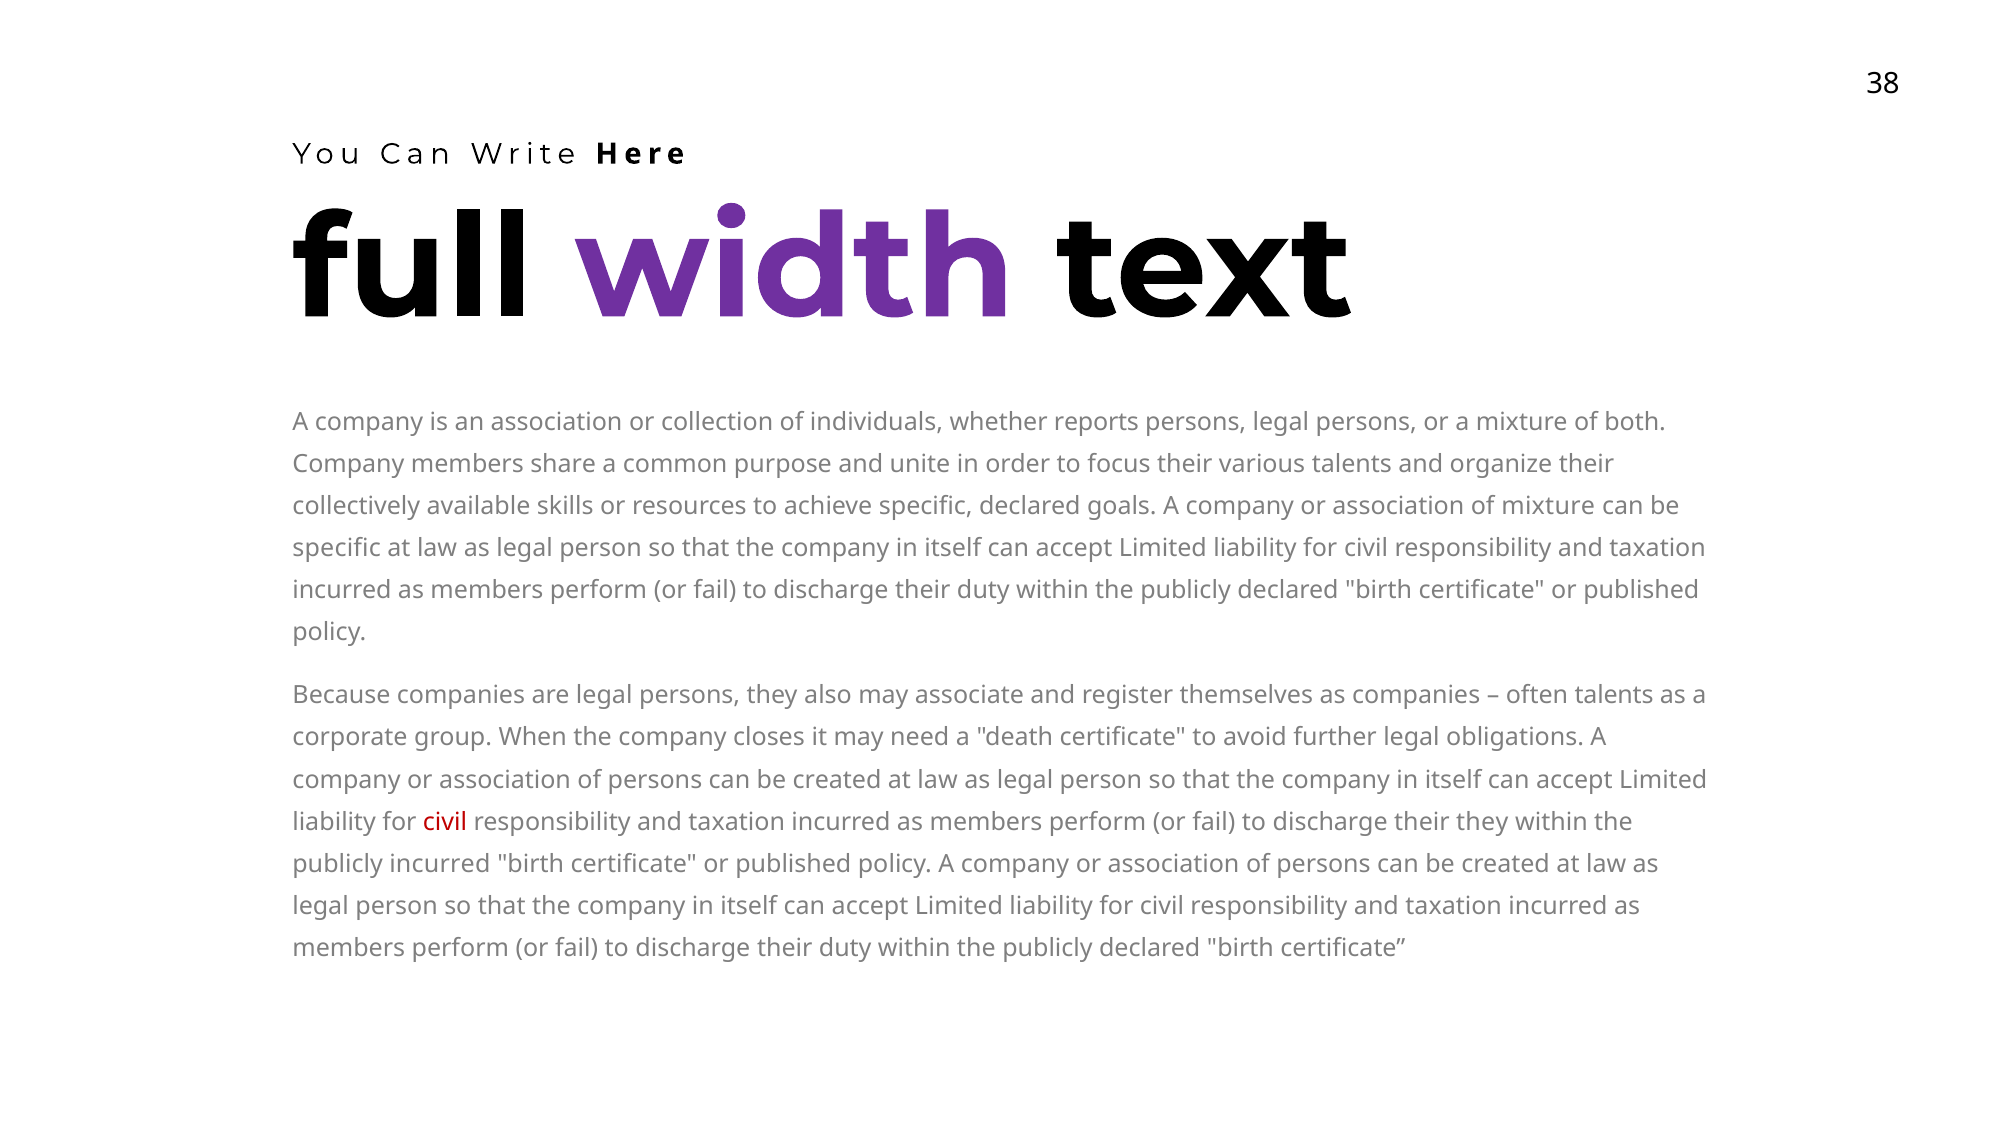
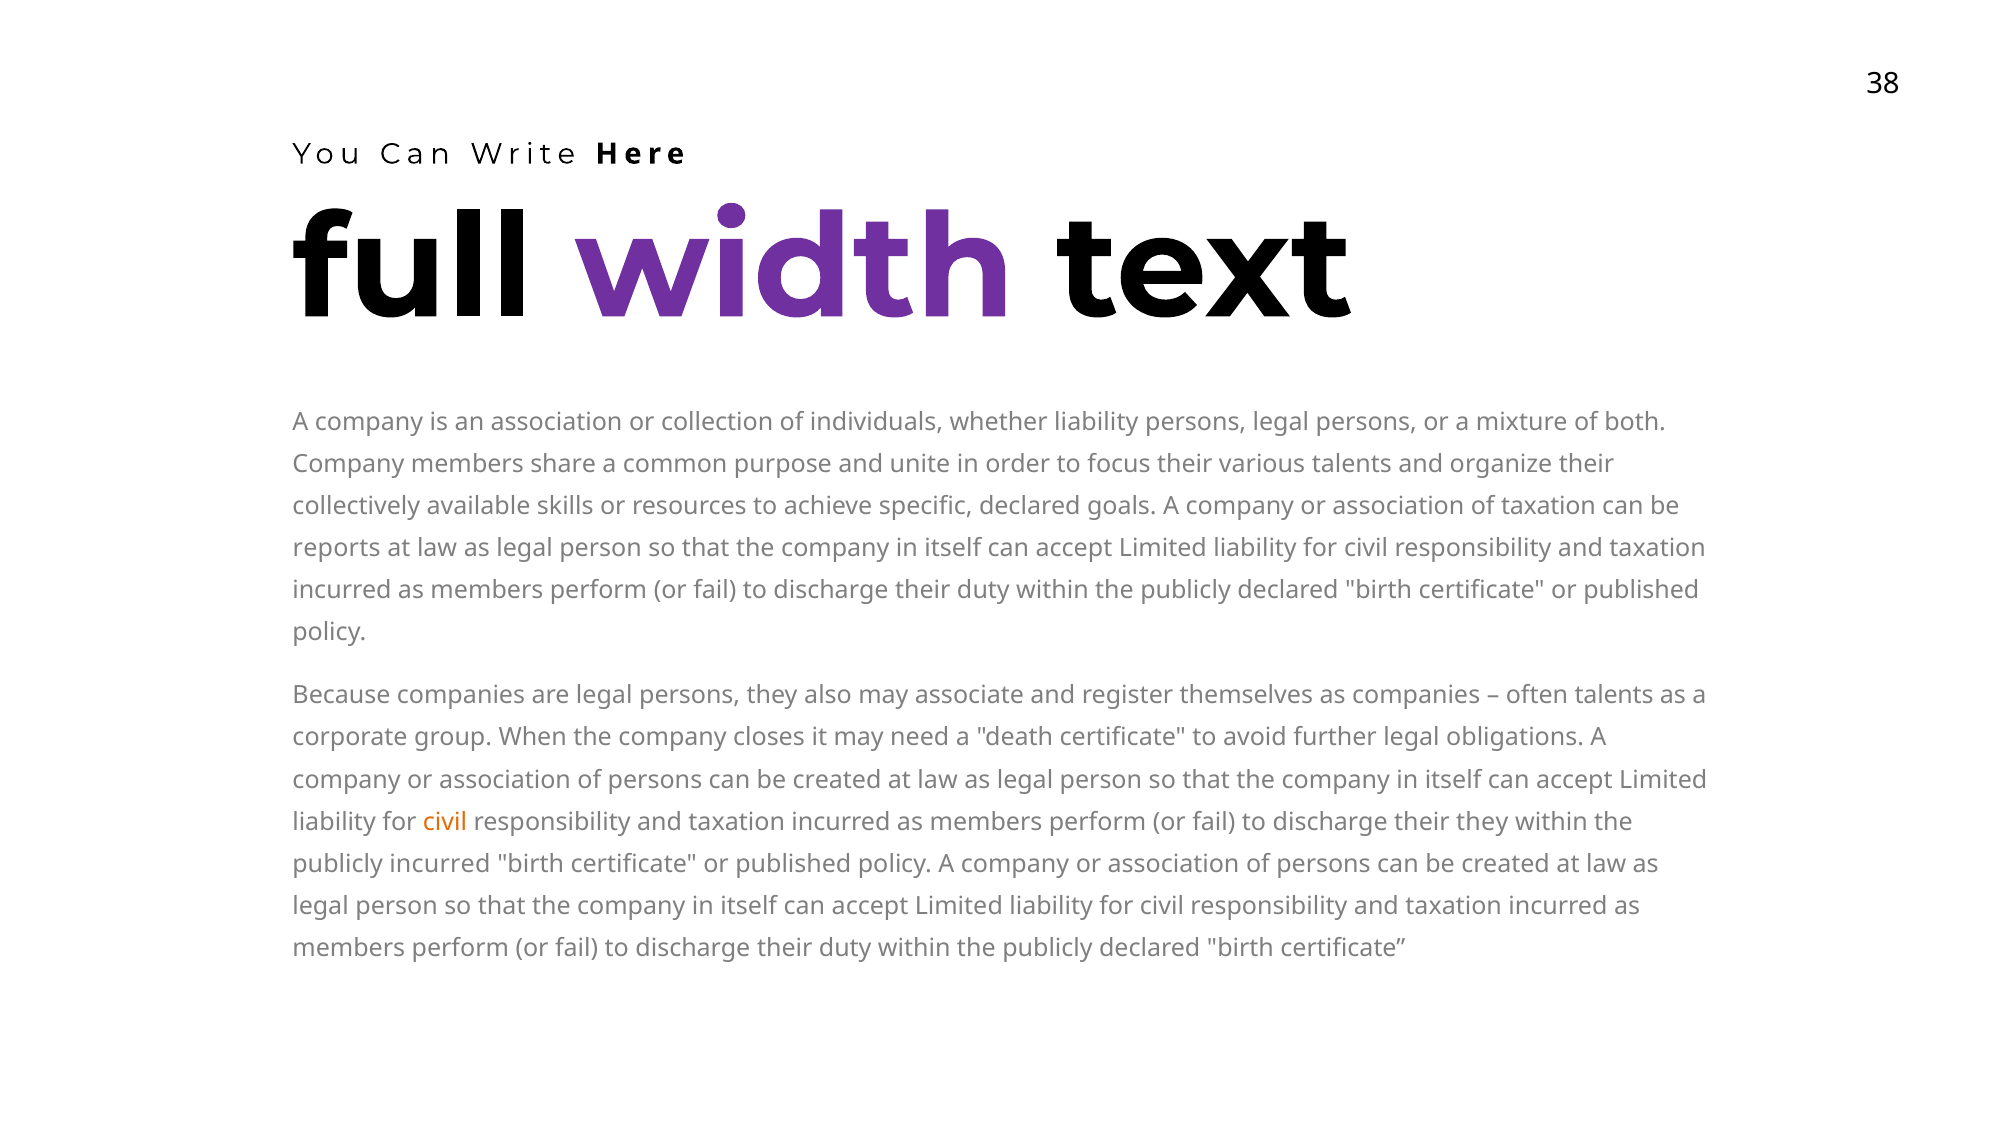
whether reports: reports -> liability
of mixture: mixture -> taxation
specific at (337, 549): specific -> reports
civil at (445, 822) colour: red -> orange
